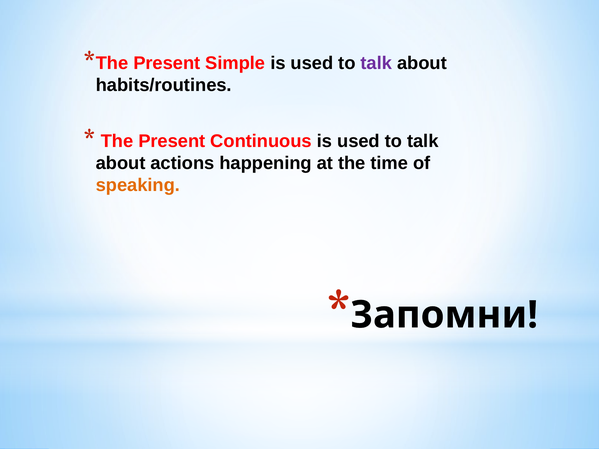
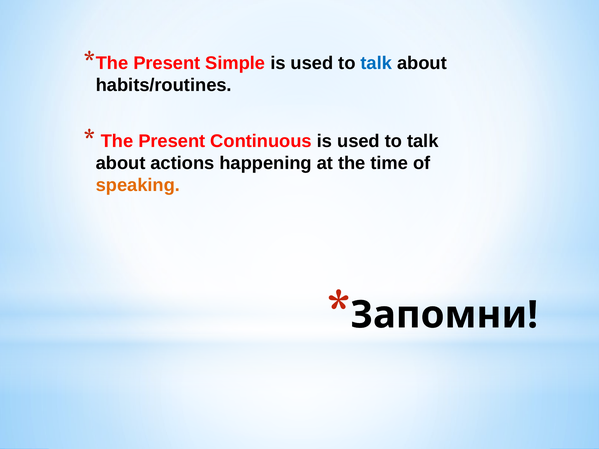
talk at (376, 63) colour: purple -> blue
